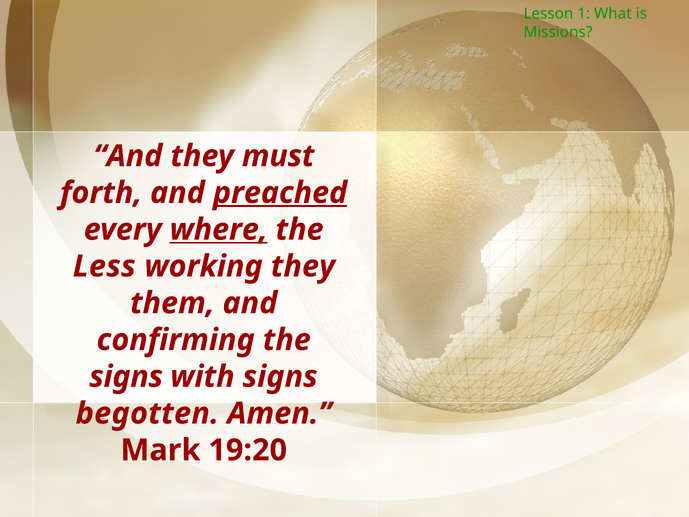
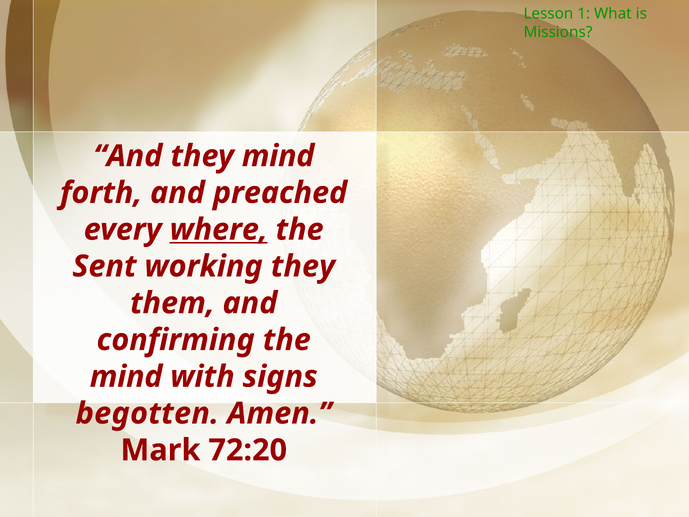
they must: must -> mind
preached underline: present -> none
Less: Less -> Sent
signs at (126, 376): signs -> mind
19:20: 19:20 -> 72:20
